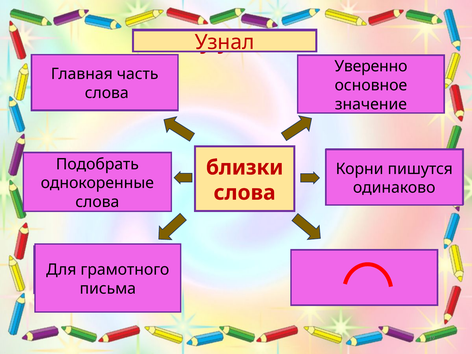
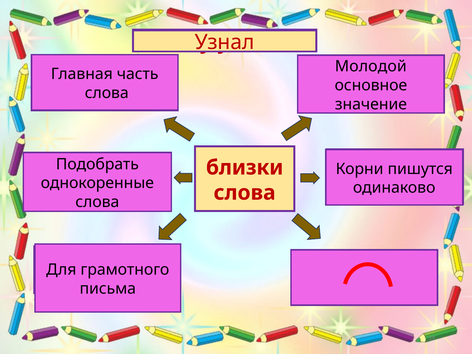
Уверенно: Уверенно -> Молодой
